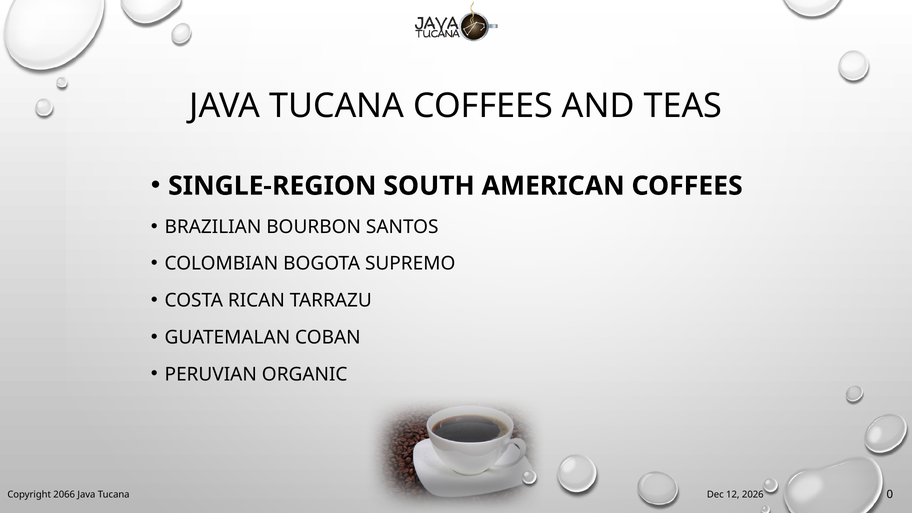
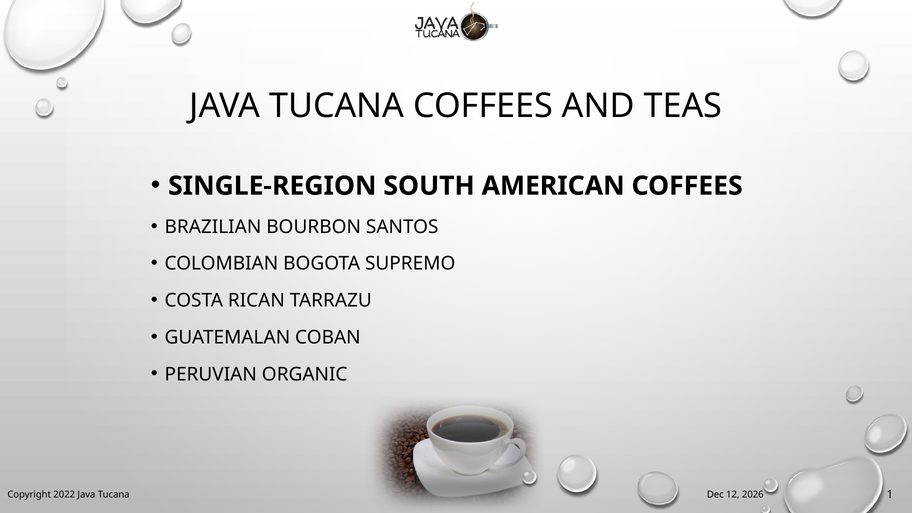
2066: 2066 -> 2022
0: 0 -> 1
